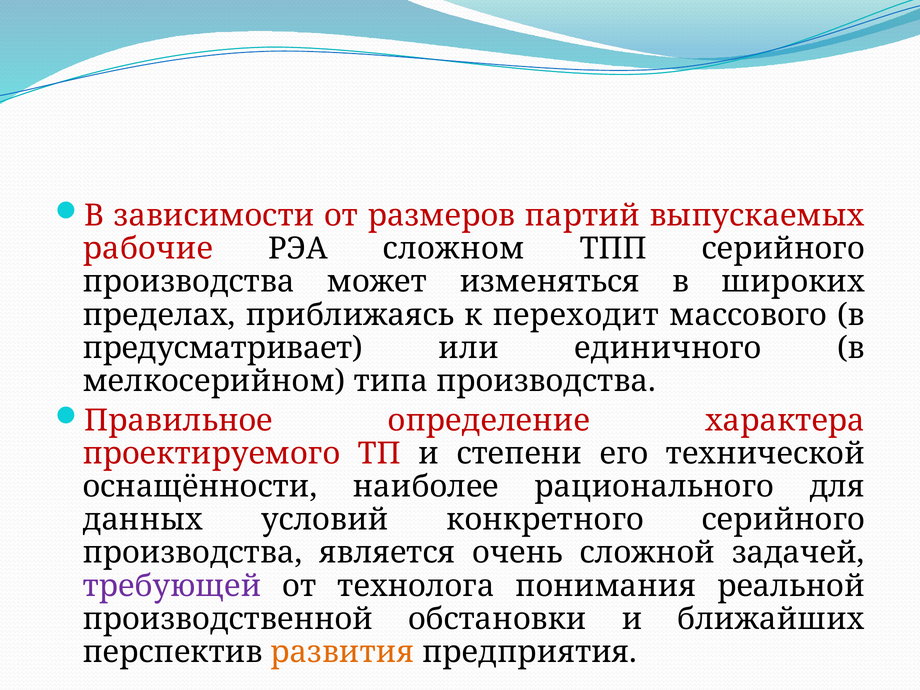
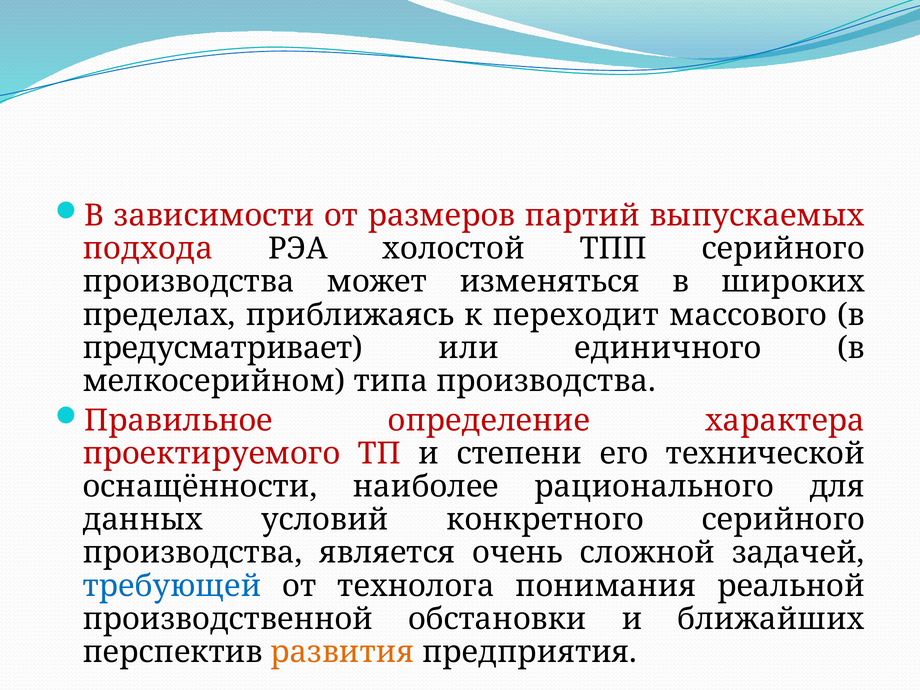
рабочие: рабочие -> подхода
сложном: сложном -> холостой
требующей colour: purple -> blue
